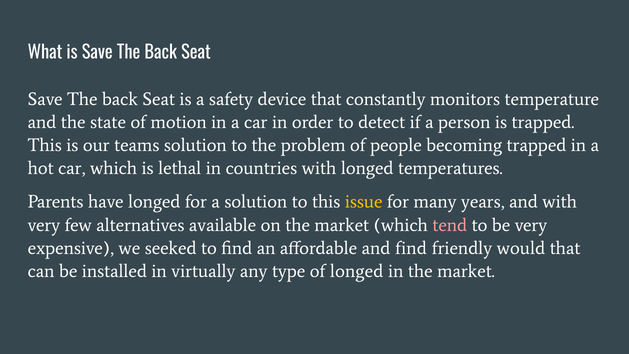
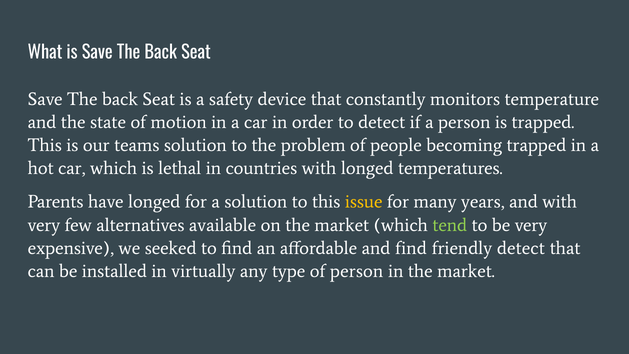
tend colour: pink -> light green
friendly would: would -> detect
of longed: longed -> person
